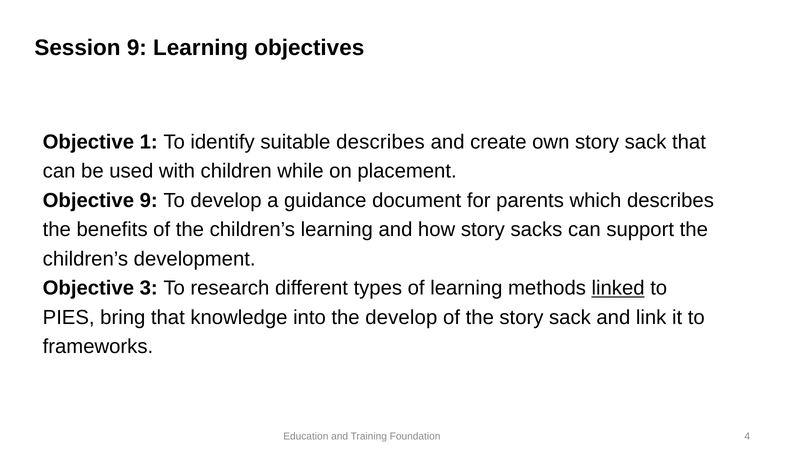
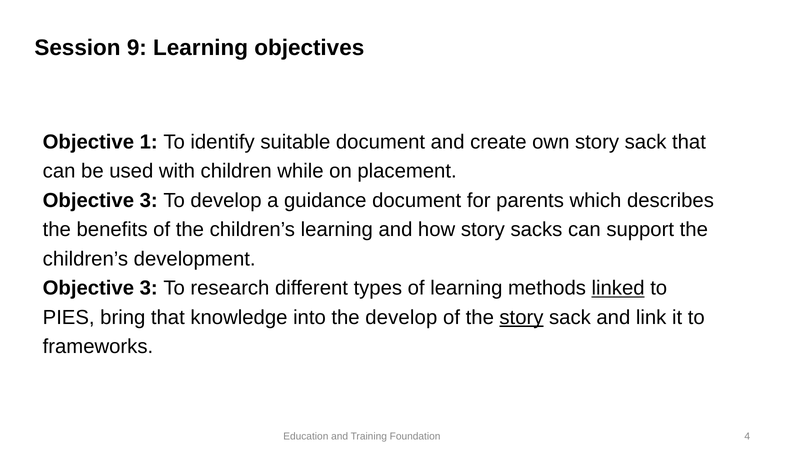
suitable describes: describes -> document
9 at (149, 200): 9 -> 3
story at (521, 317) underline: none -> present
